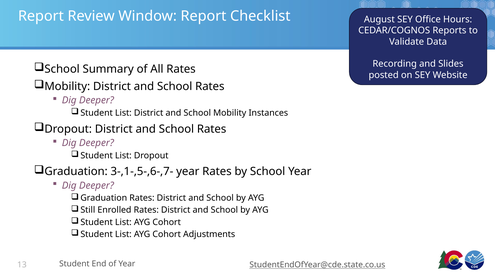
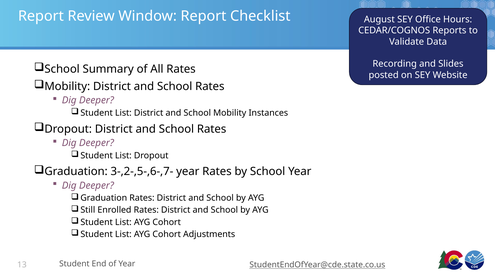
3-,1-,5-,6-,7-: 3-,1-,5-,6-,7- -> 3-,2-,5-,6-,7-
